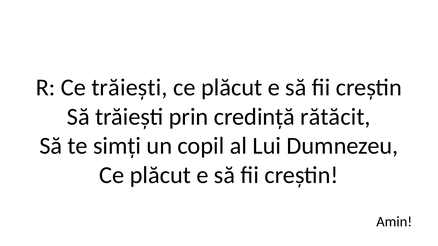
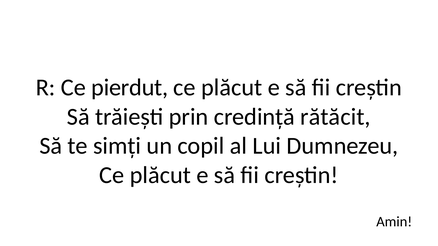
Ce trăiești: trăiești -> pierdut
